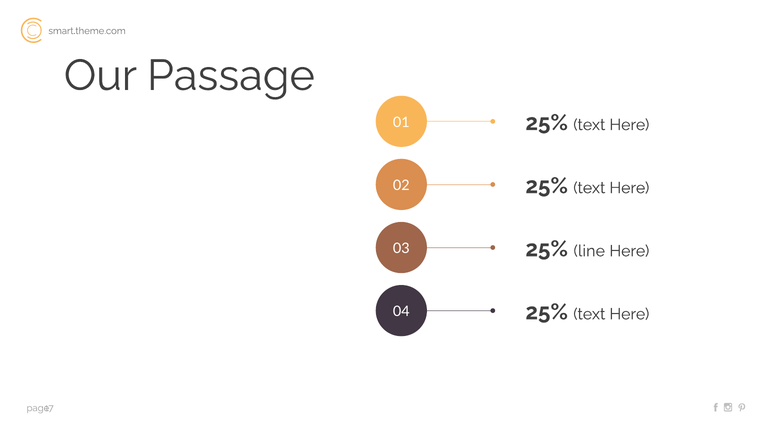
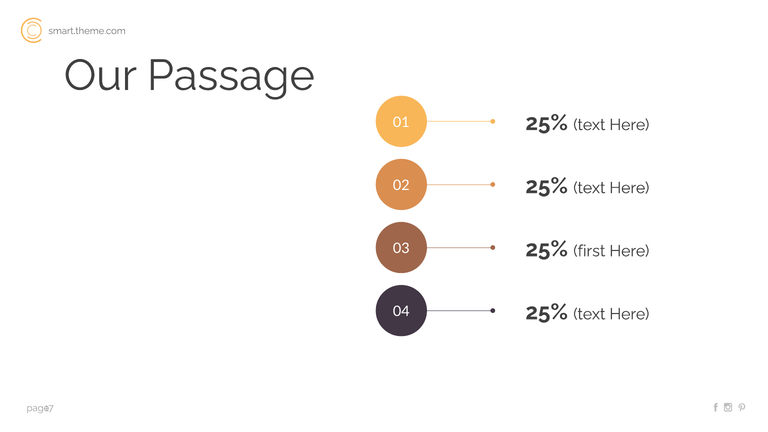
line: line -> first
